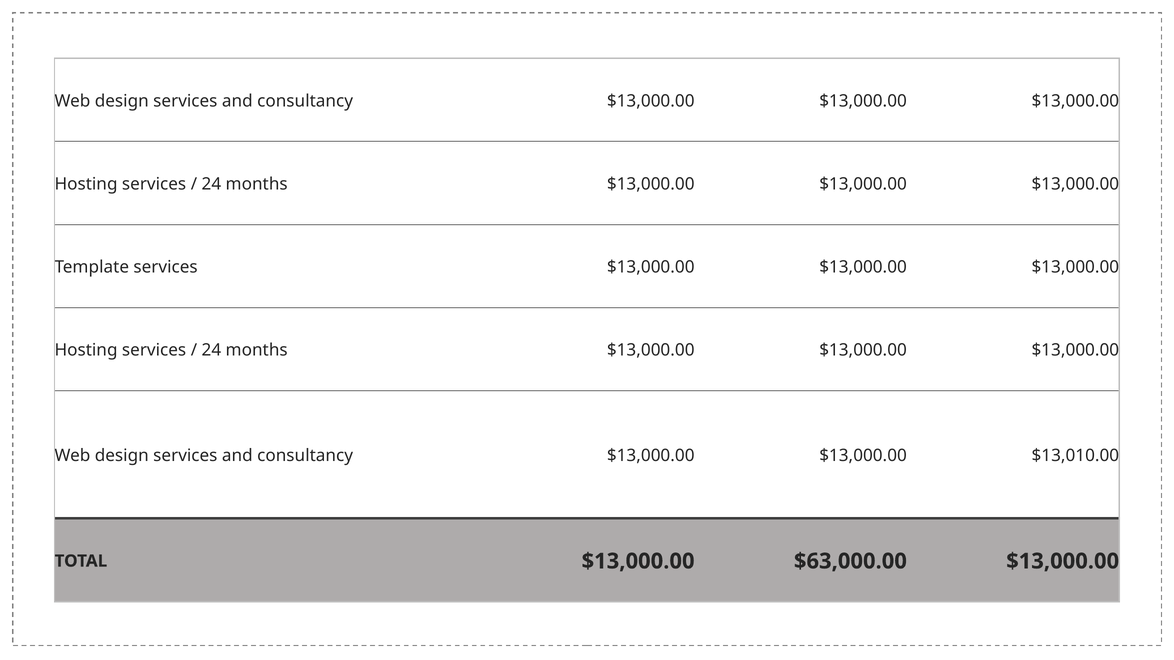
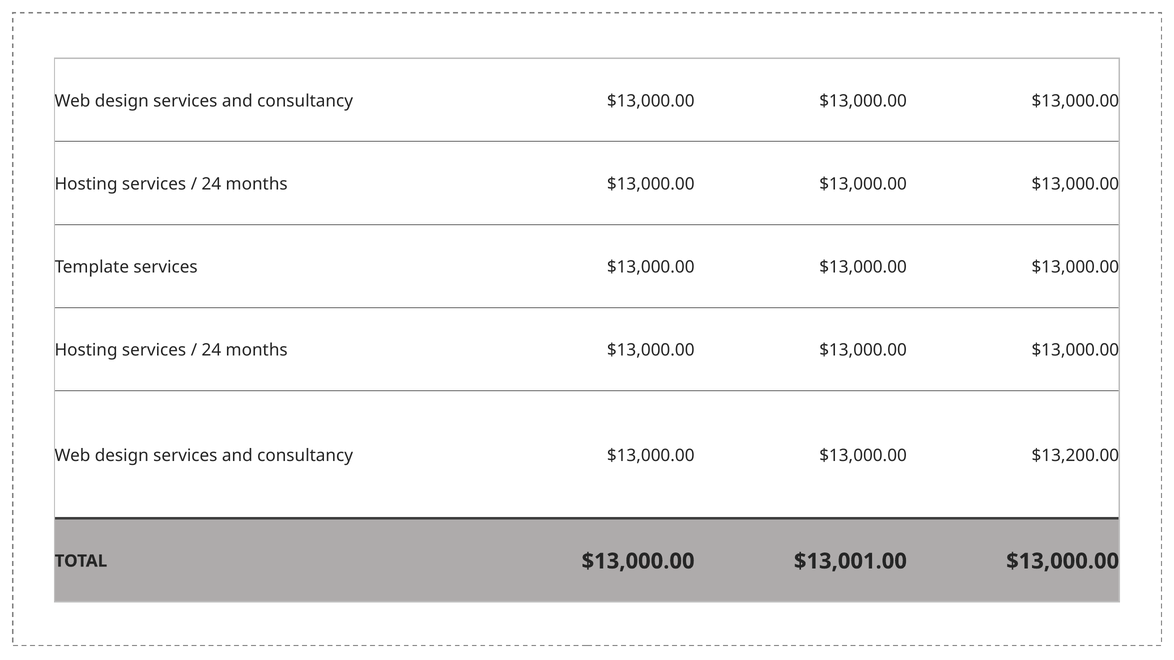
$13,010.00: $13,010.00 -> $13,200.00
$63,000.00: $63,000.00 -> $13,001.00
